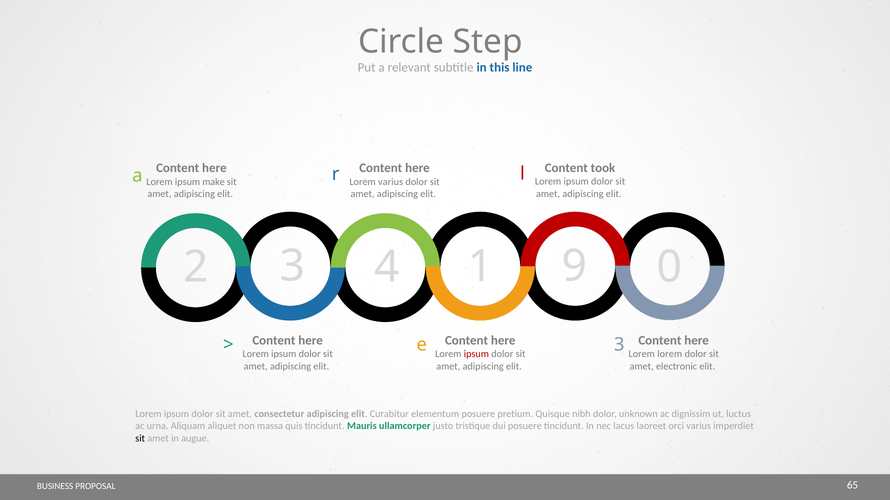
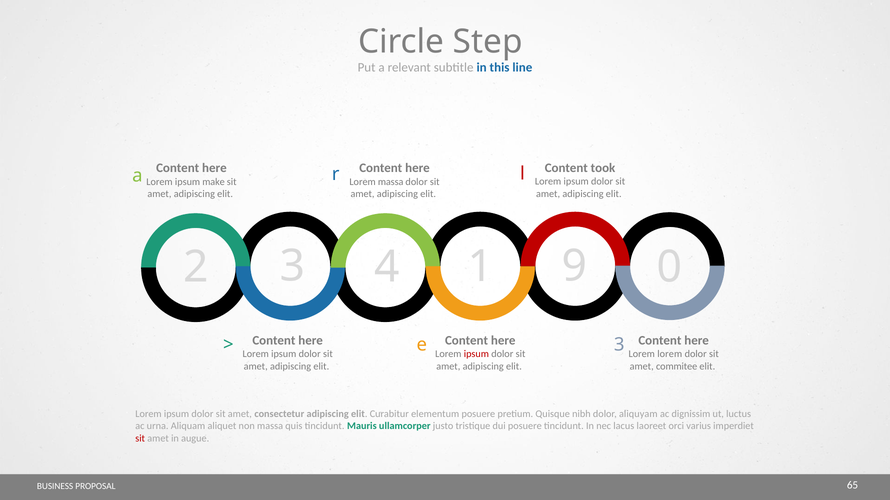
Lorem varius: varius -> massa
electronic: electronic -> commitee
unknown: unknown -> aliquyam
sit at (140, 439) colour: black -> red
